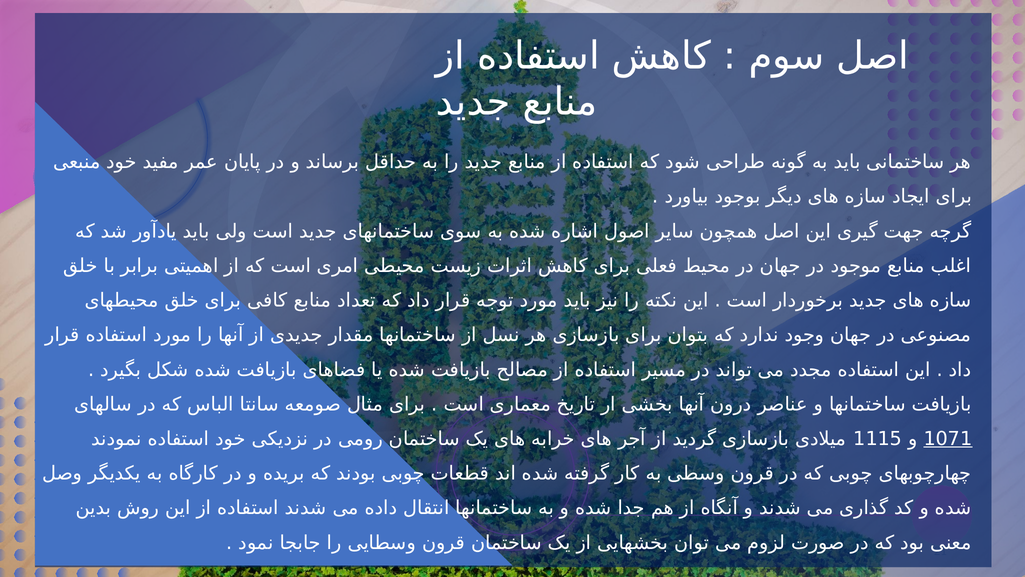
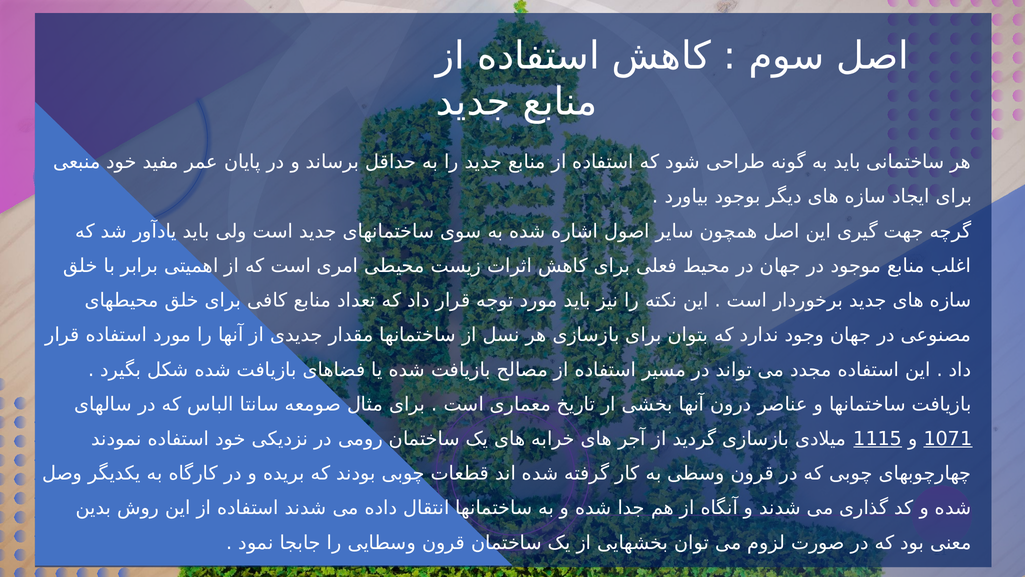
1115 underline: none -> present
